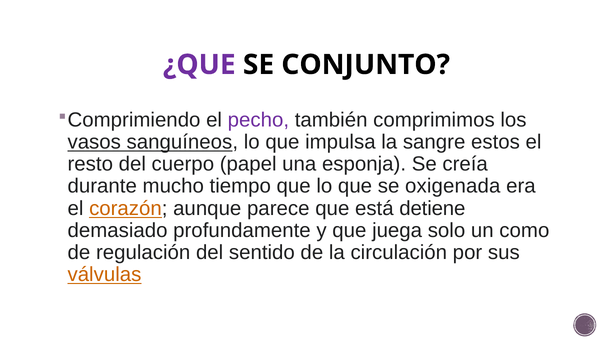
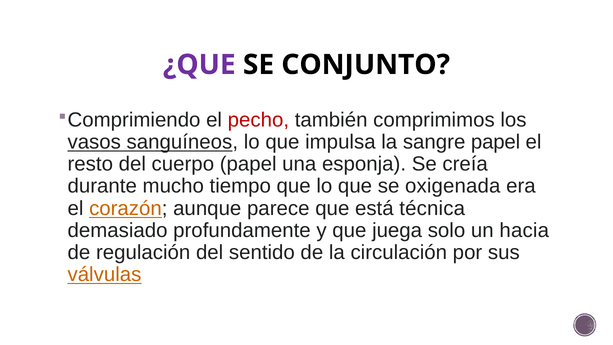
pecho colour: purple -> red
sangre estos: estos -> papel
detiene: detiene -> técnica
como: como -> hacia
